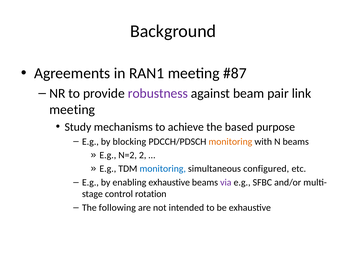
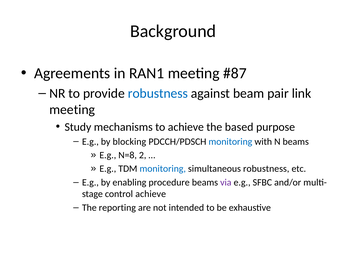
robustness at (158, 93) colour: purple -> blue
monitoring at (230, 141) colour: orange -> blue
N=2: N=2 -> N=8
simultaneous configured: configured -> robustness
enabling exhaustive: exhaustive -> procedure
control rotation: rotation -> achieve
following: following -> reporting
